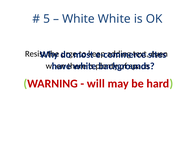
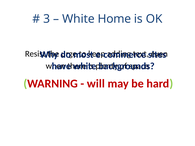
5: 5 -> 3
White White: White -> Home
